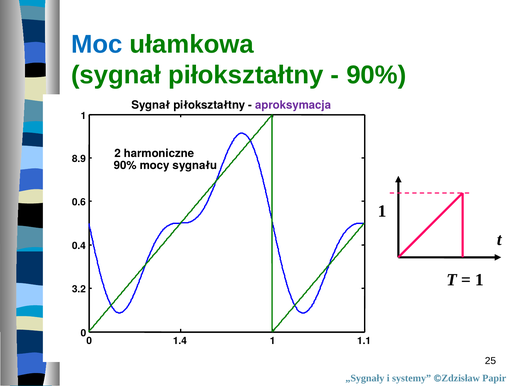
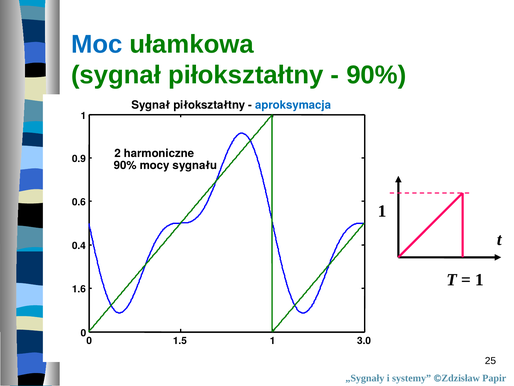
aproksymacja colour: purple -> blue
8.9: 8.9 -> 0.9
3.2: 3.2 -> 1.6
1.4: 1.4 -> 1.5
1.1: 1.1 -> 3.0
